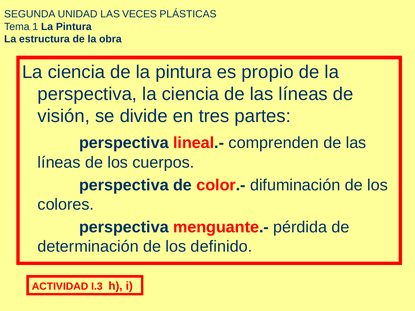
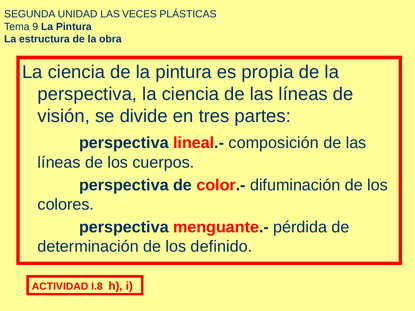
1: 1 -> 9
propio: propio -> propia
comprenden: comprenden -> composición
I.3: I.3 -> I.8
